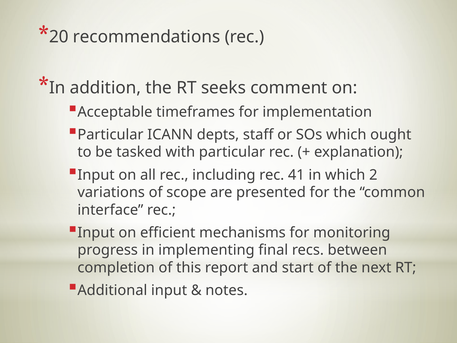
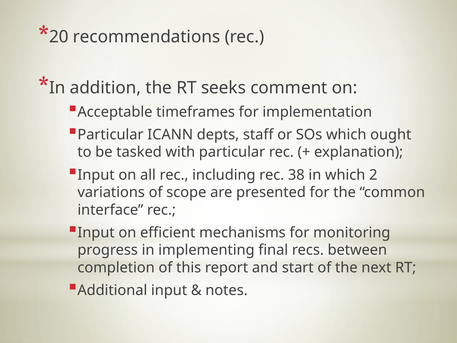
41: 41 -> 38
